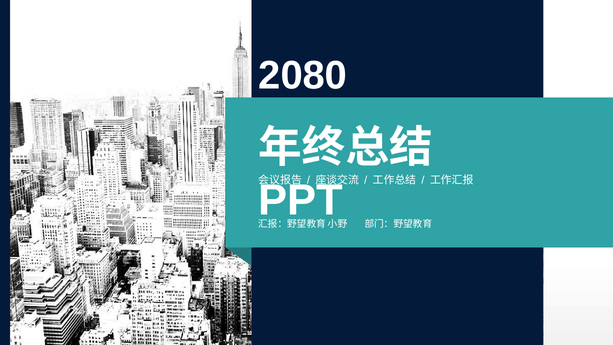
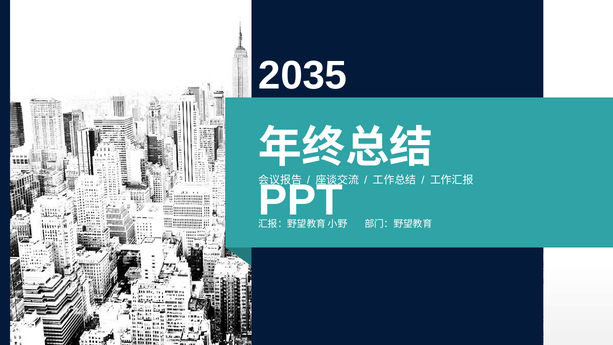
2080: 2080 -> 2035
